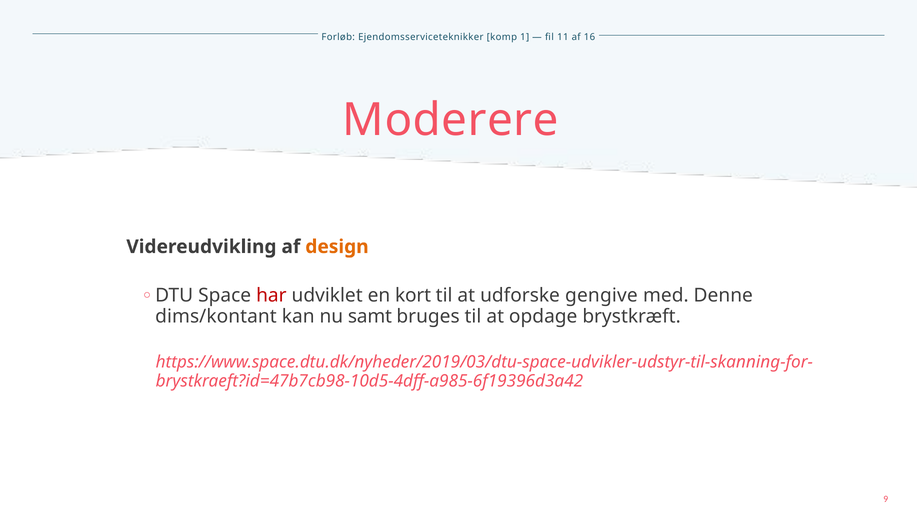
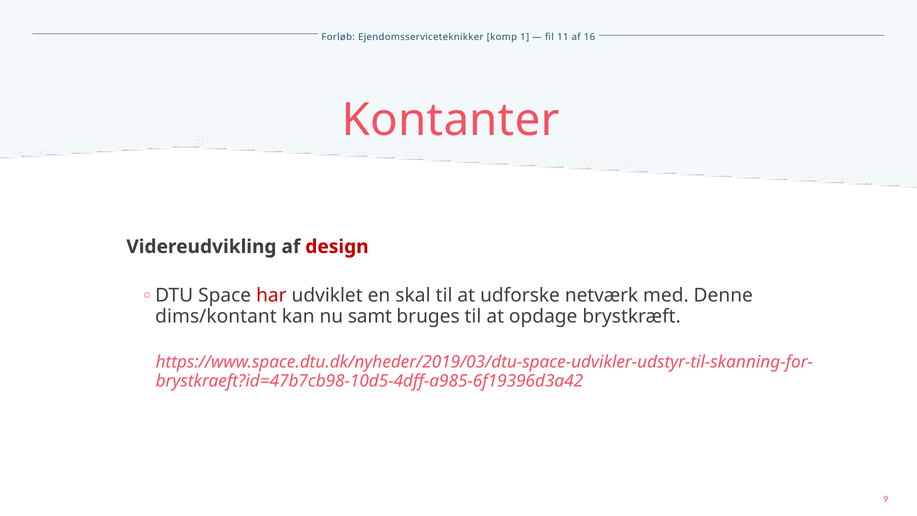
Moderere: Moderere -> Kontanter
design colour: orange -> red
kort: kort -> skal
gengive: gengive -> netværk
